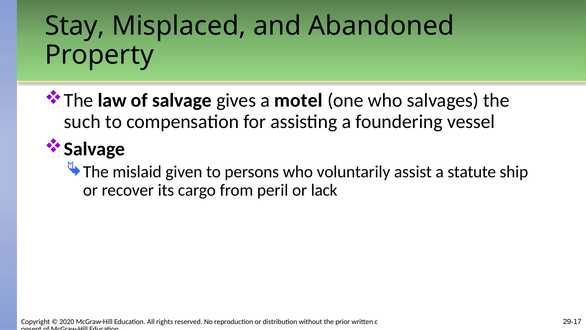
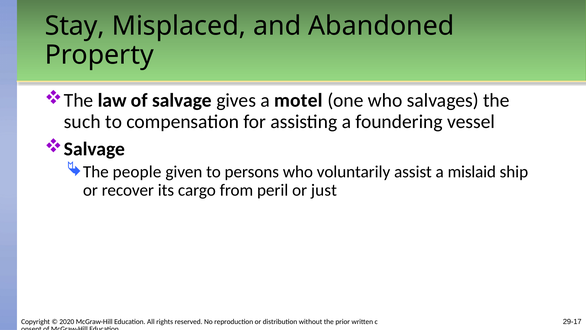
mislaid: mislaid -> people
statute: statute -> mislaid
lack: lack -> just
